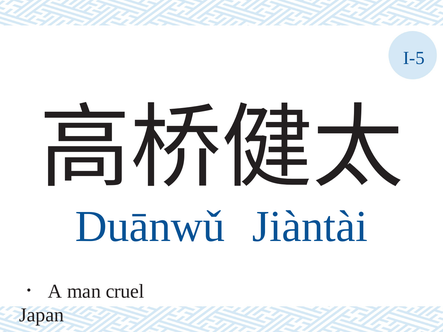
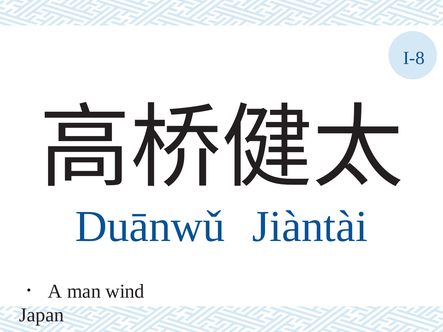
I-5: I-5 -> I-8
cruel: cruel -> wind
